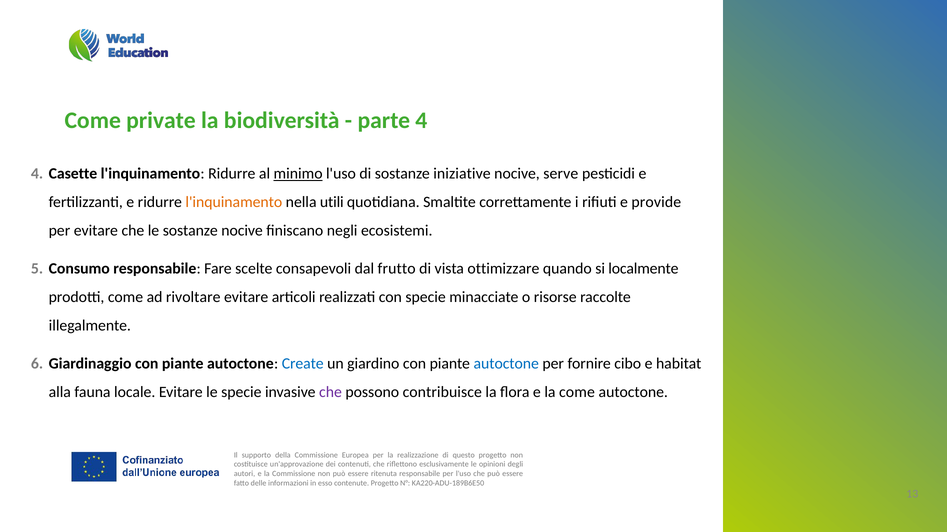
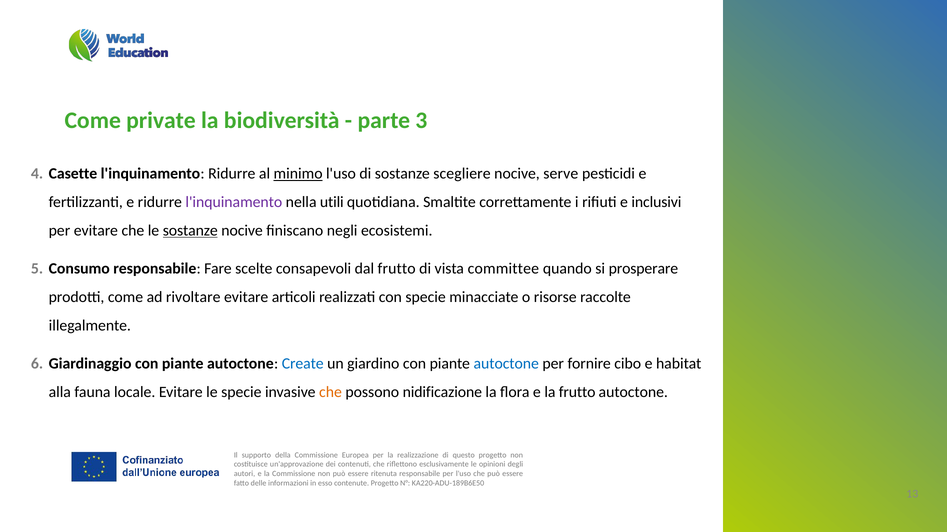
parte 4: 4 -> 3
iniziative: iniziative -> scegliere
l'inquinamento at (234, 202) colour: orange -> purple
provide: provide -> inclusivi
sostanze at (190, 231) underline: none -> present
ottimizzare: ottimizzare -> committee
localmente: localmente -> prosperare
che at (330, 392) colour: purple -> orange
contribuisce: contribuisce -> nidificazione
la come: come -> frutto
